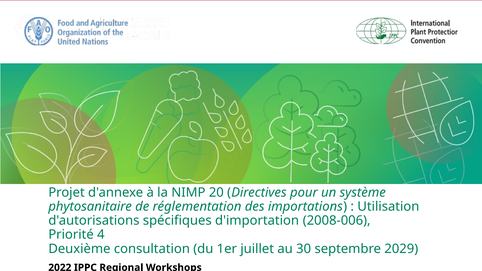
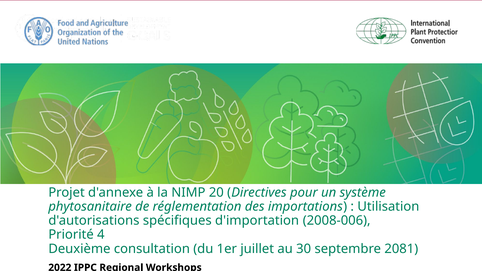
2029: 2029 -> 2081
